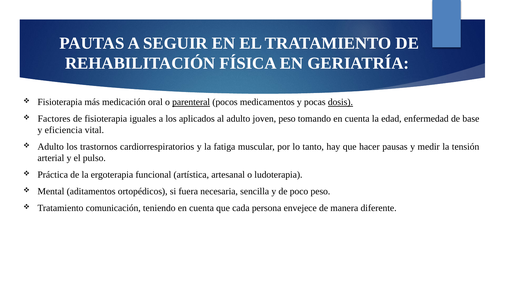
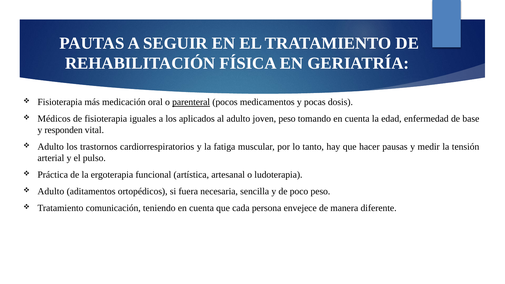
dosis underline: present -> none
Factores: Factores -> Médicos
eficiencia: eficiencia -> responden
Mental at (51, 191): Mental -> Adulto
